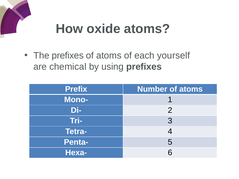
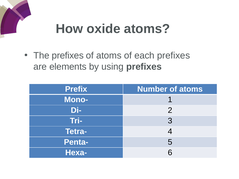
each yourself: yourself -> prefixes
chemical: chemical -> elements
